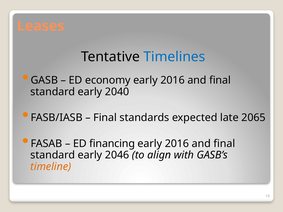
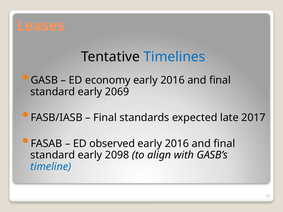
2040: 2040 -> 2069
2065: 2065 -> 2017
financing: financing -> observed
2046: 2046 -> 2098
timeline colour: orange -> blue
